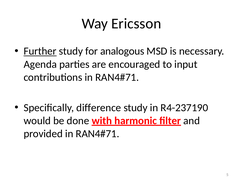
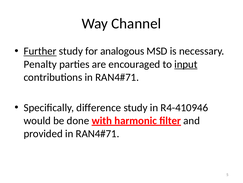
Ericsson: Ericsson -> Channel
Agenda: Agenda -> Penalty
input underline: none -> present
R4-237190: R4-237190 -> R4-410946
